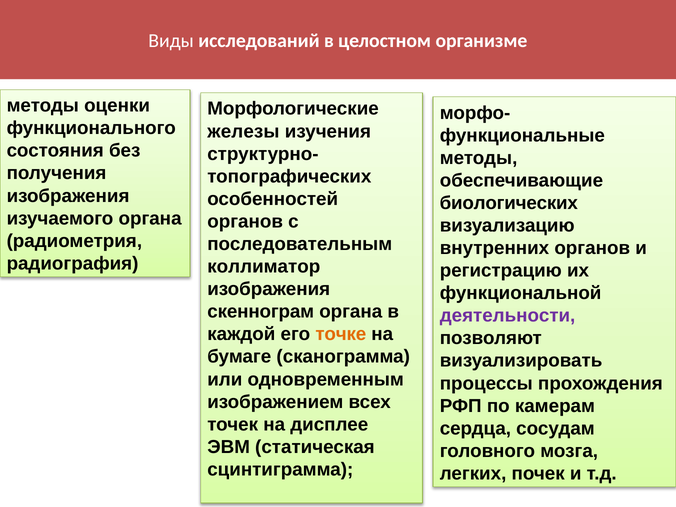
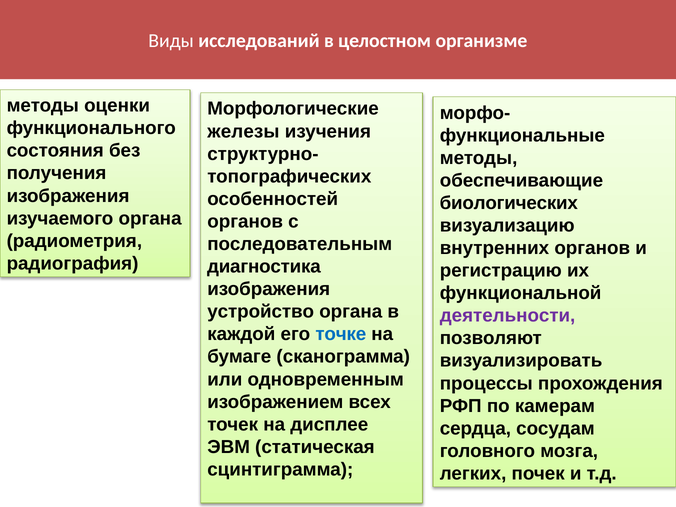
коллиматор: коллиматор -> диагностика
скеннограм: скеннограм -> устройство
точке colour: orange -> blue
